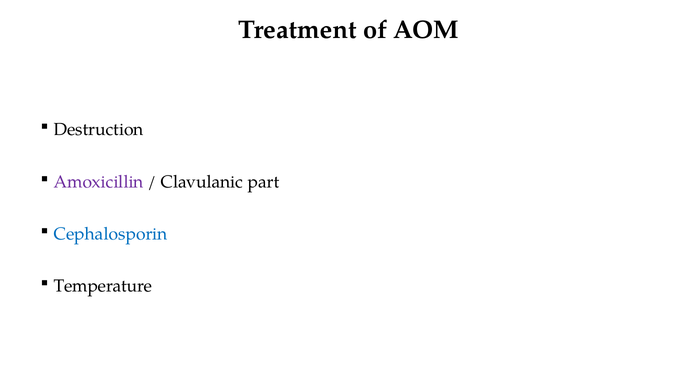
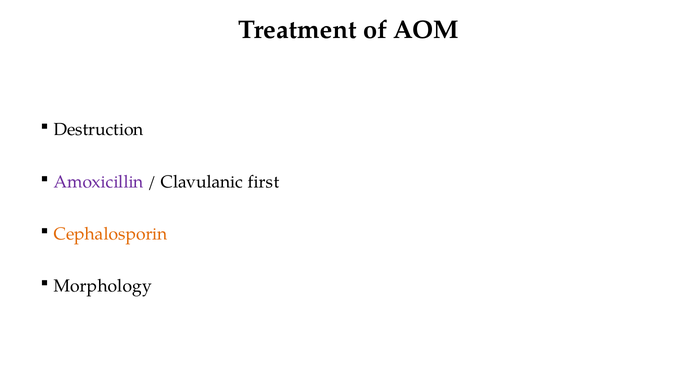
part: part -> first
Cephalosporin colour: blue -> orange
Temperature: Temperature -> Morphology
